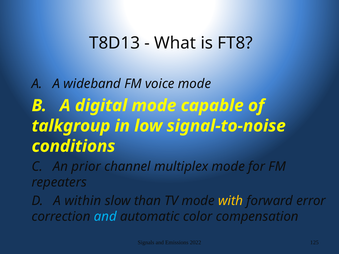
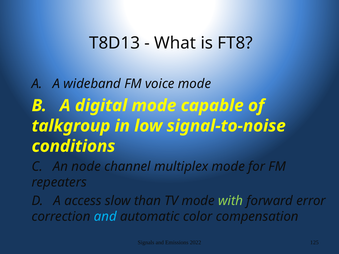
prior: prior -> node
within: within -> access
with colour: yellow -> light green
